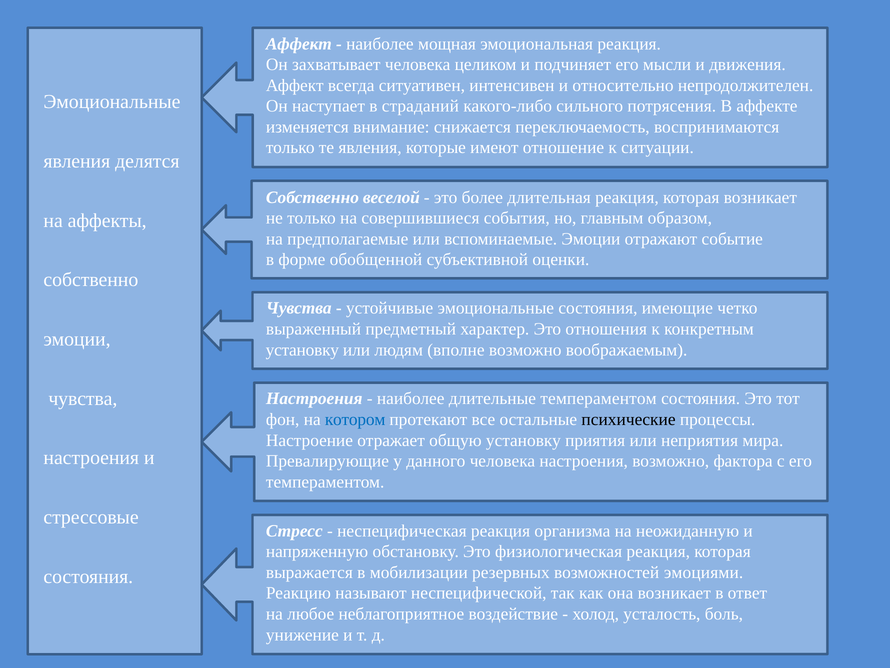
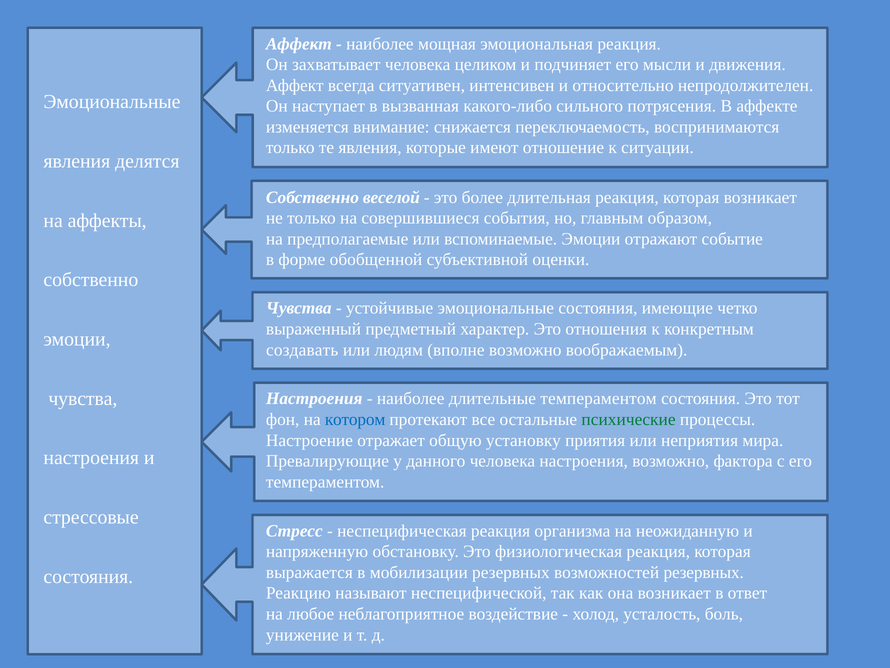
страданий: страданий -> вызванная
установку at (302, 350): установку -> создавать
психические colour: black -> green
возможностей эмоциями: эмоциями -> резервных
